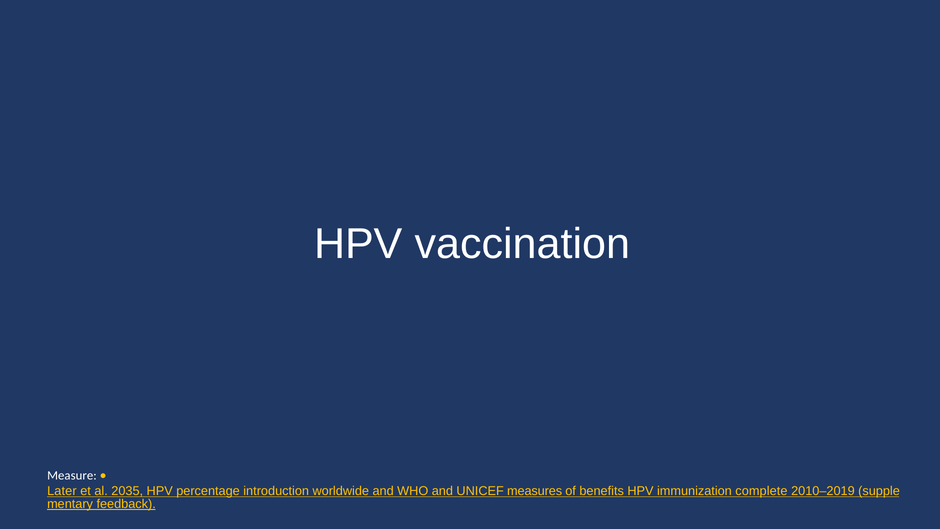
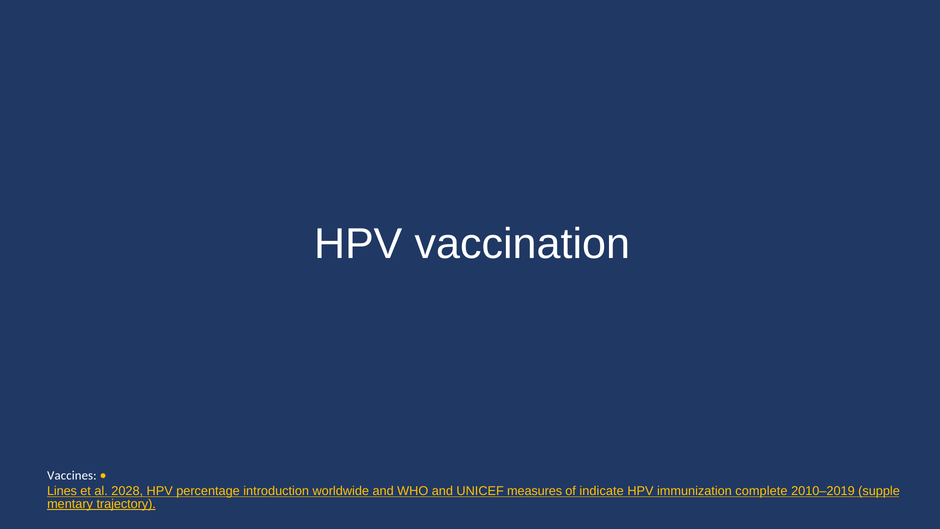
Measure: Measure -> Vaccines
Later: Later -> Lines
2035: 2035 -> 2028
benefits: benefits -> indicate
feedback: feedback -> trajectory
